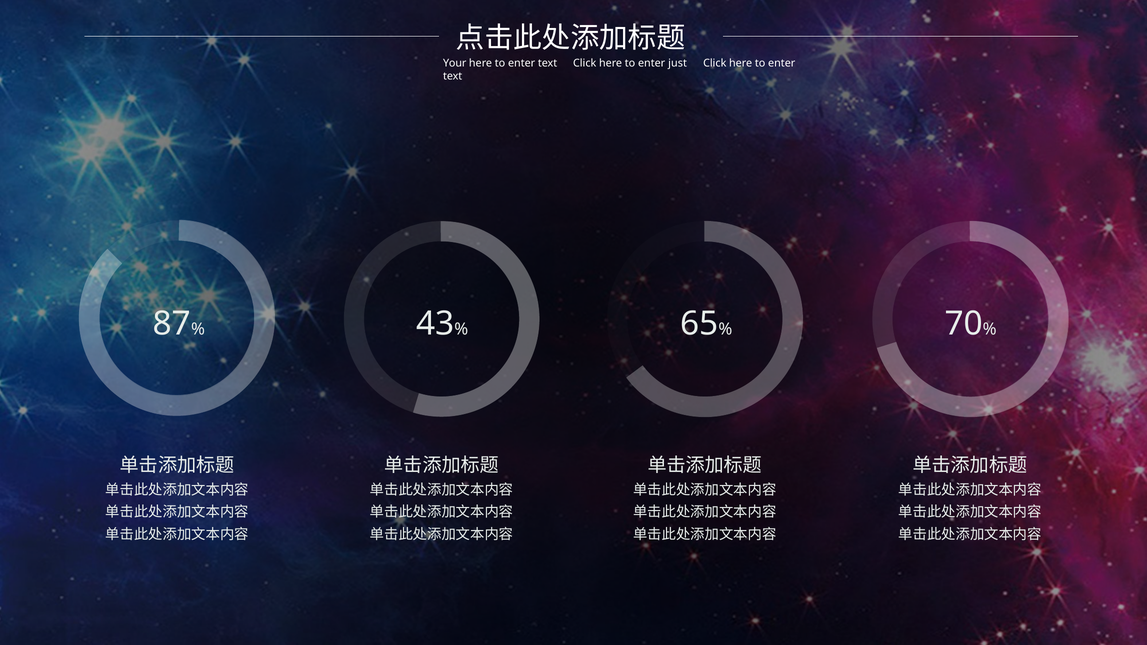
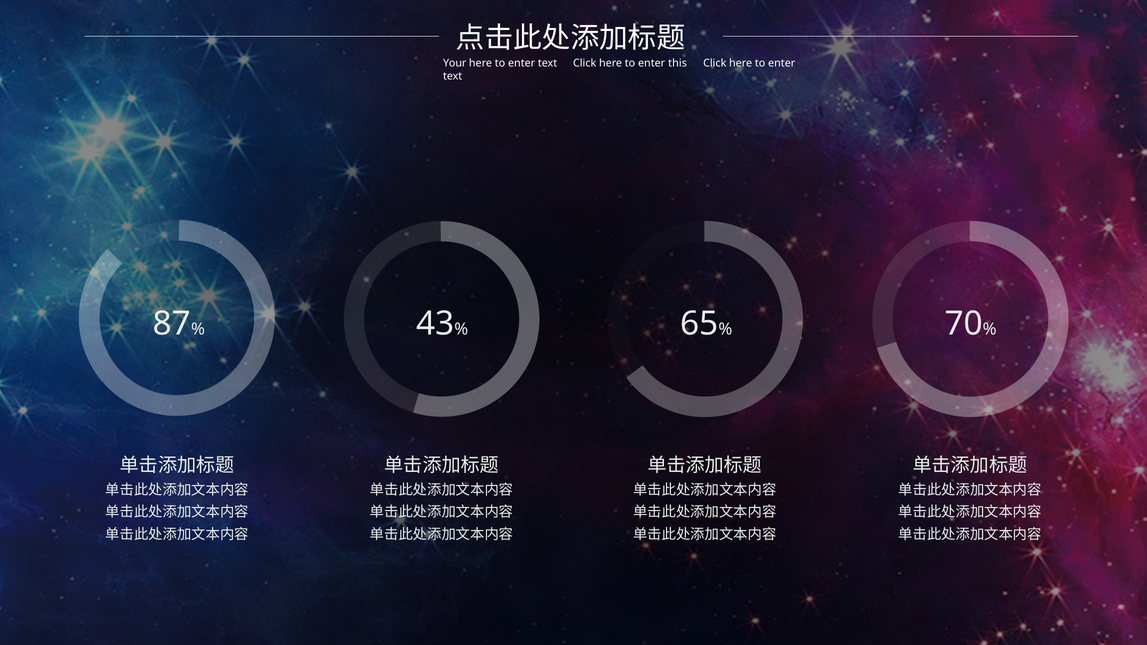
just: just -> this
